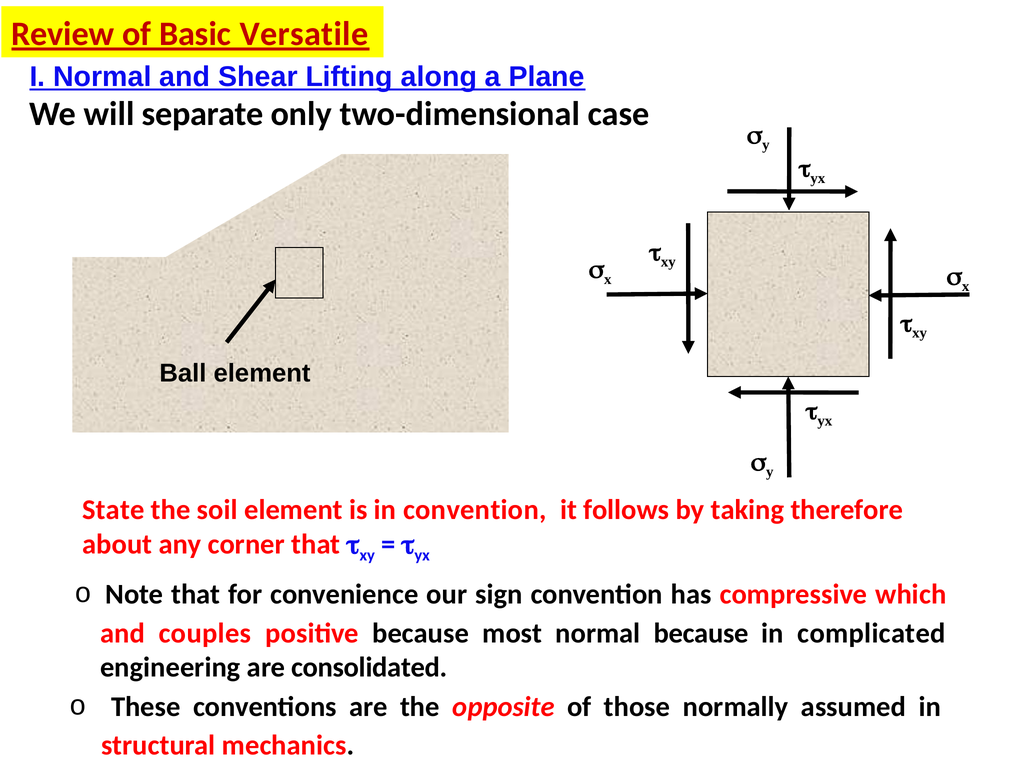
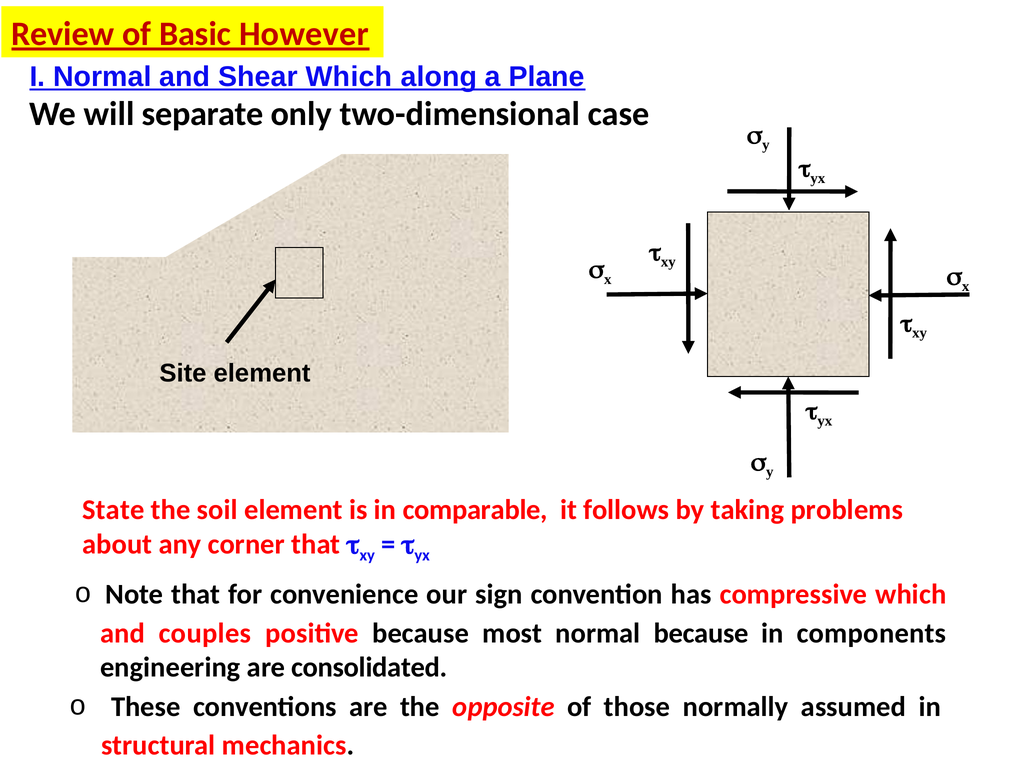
Versatile: Versatile -> However
Shear Lifting: Lifting -> Which
Ball: Ball -> Site
in convention: convention -> comparable
therefore: therefore -> problems
complicated: complicated -> components
